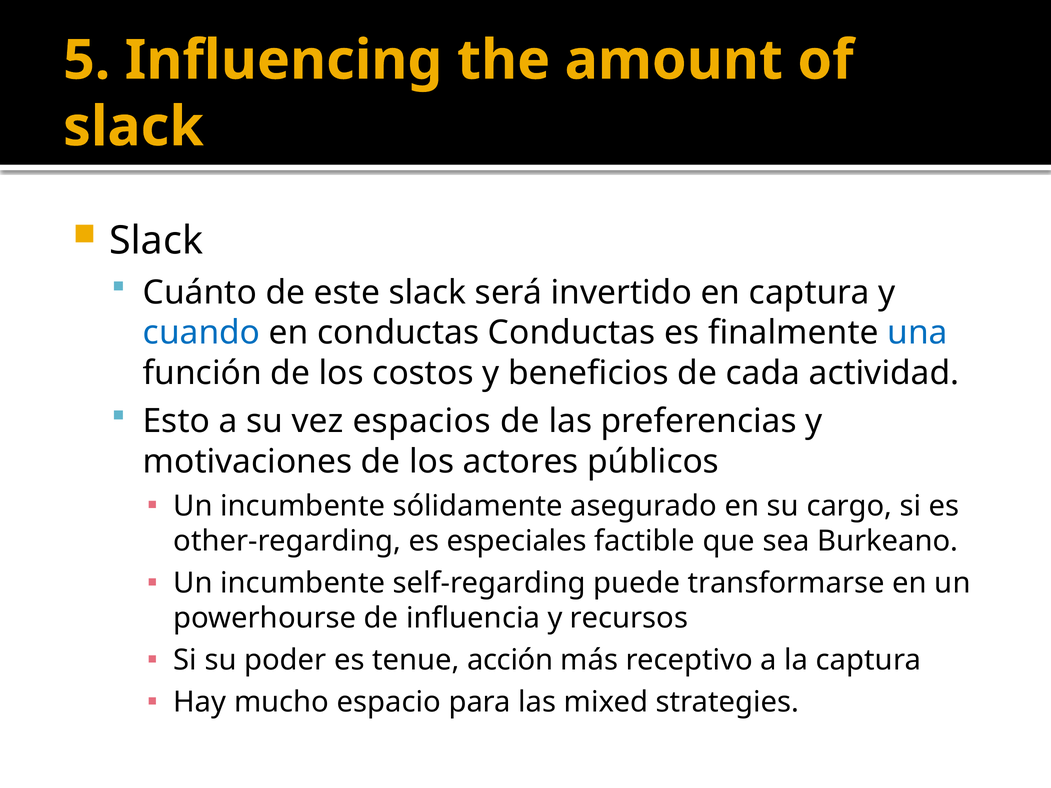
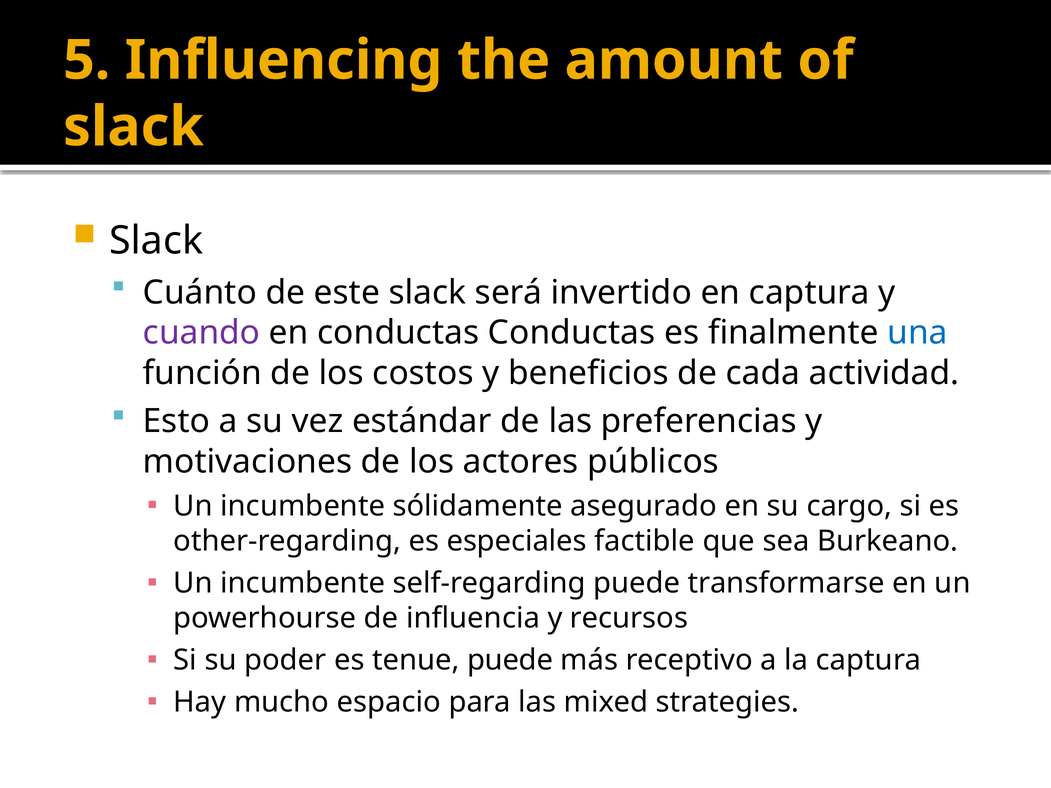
cuando colour: blue -> purple
espacios: espacios -> estándar
tenue acción: acción -> puede
